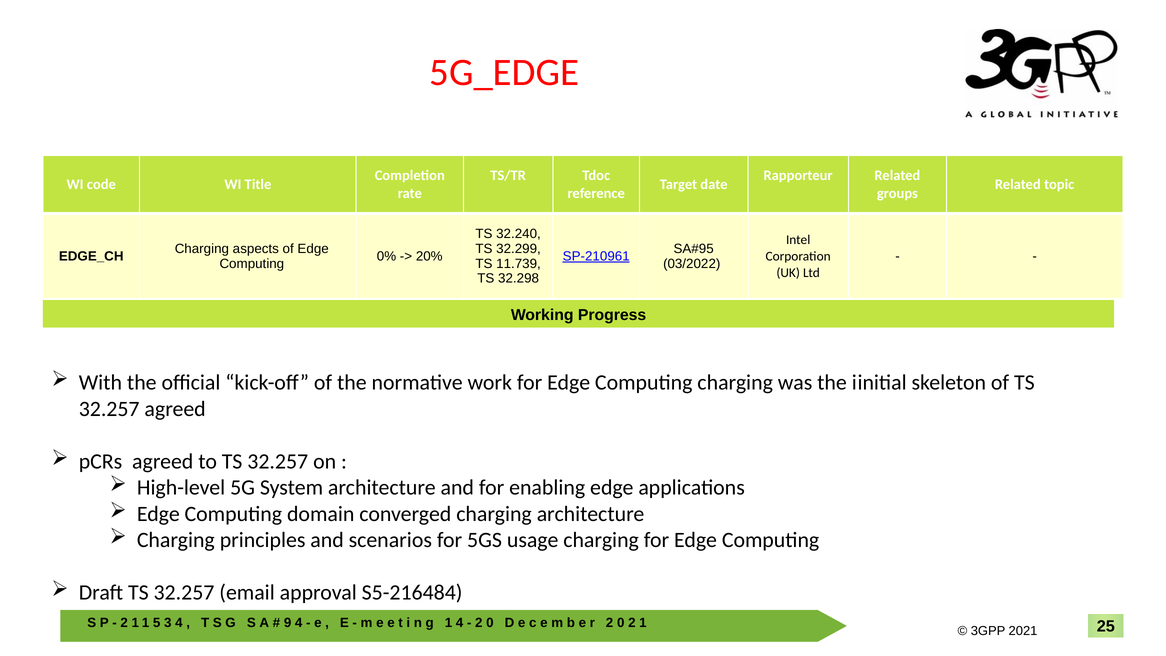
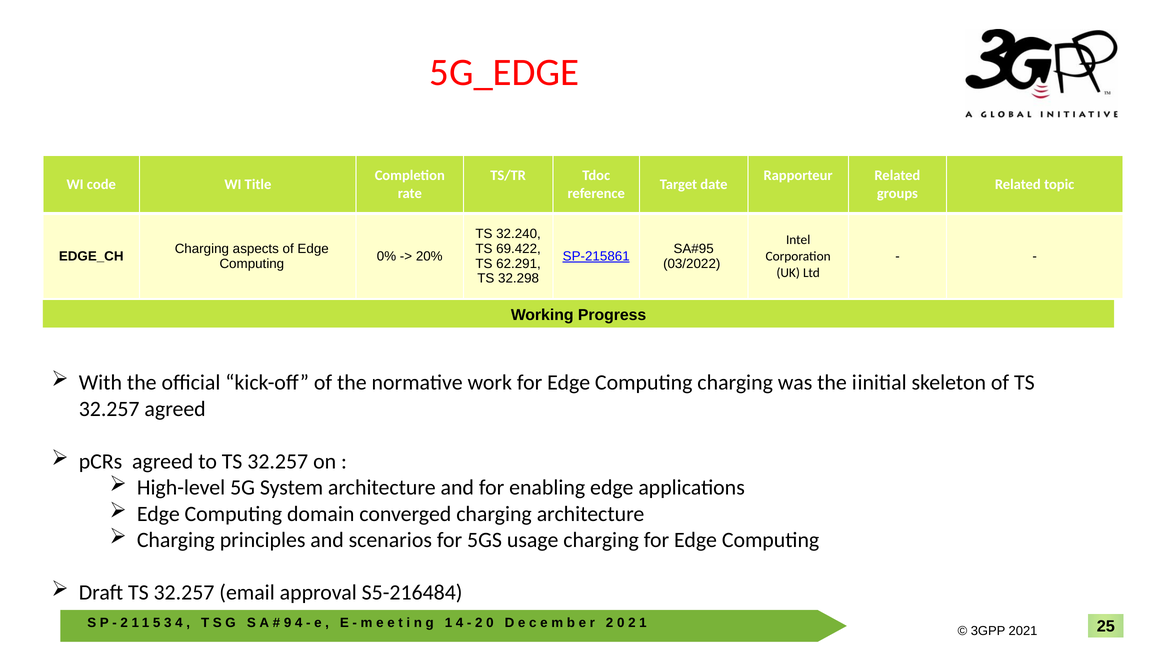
32.299: 32.299 -> 69.422
SP-210961: SP-210961 -> SP-215861
11.739: 11.739 -> 62.291
